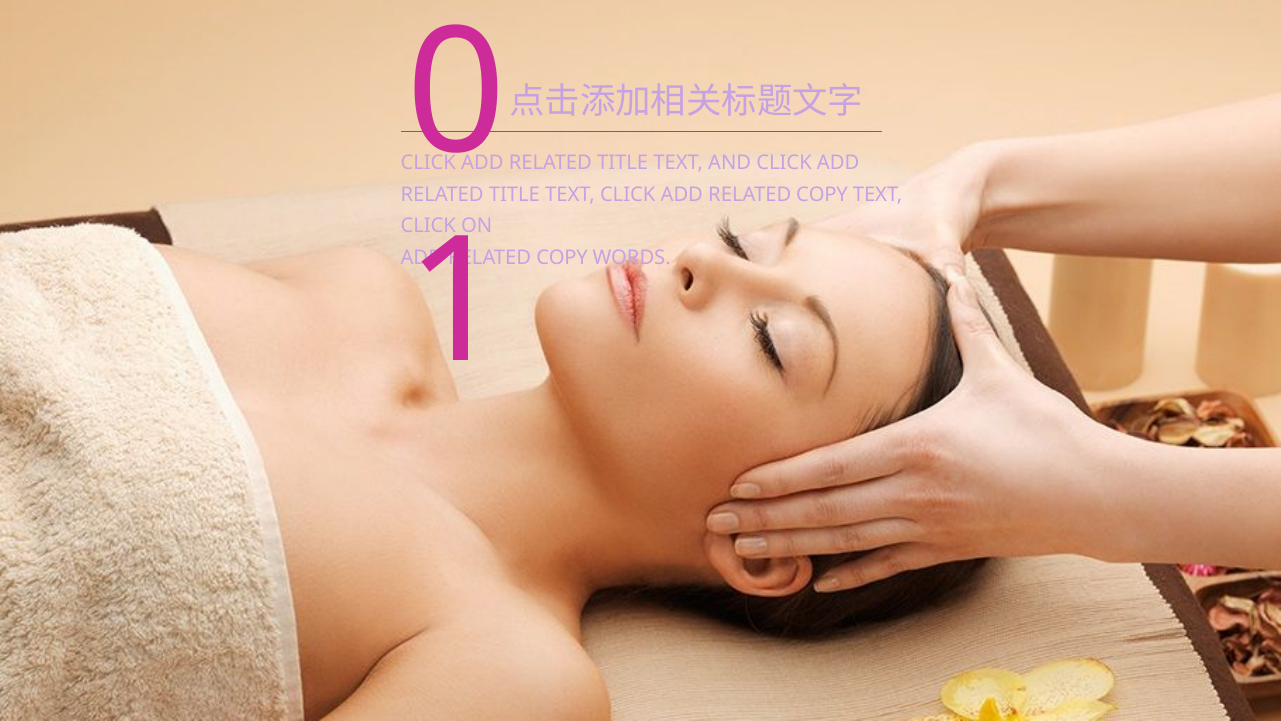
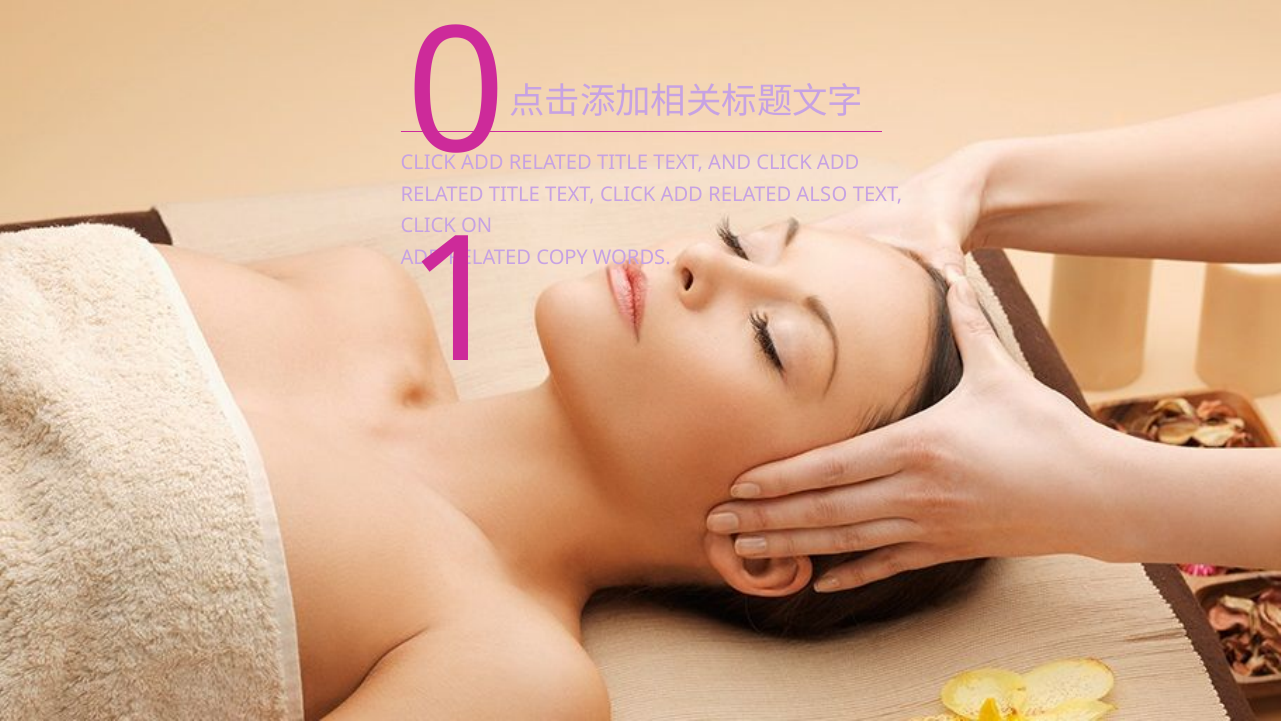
CLICK ADD RELATED COPY: COPY -> ALSO
